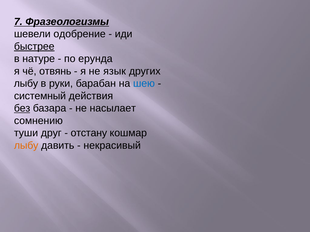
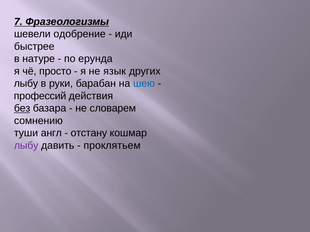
быстрее underline: present -> none
отвянь: отвянь -> просто
системный: системный -> профессий
насылает: насылает -> словарем
друг: друг -> англ
лыбу at (26, 146) colour: orange -> purple
некрасивый: некрасивый -> проклятьем
